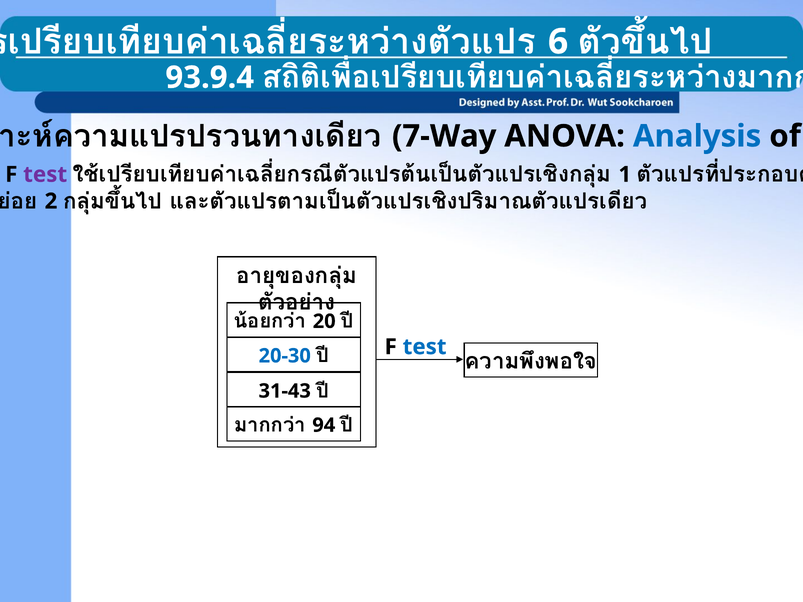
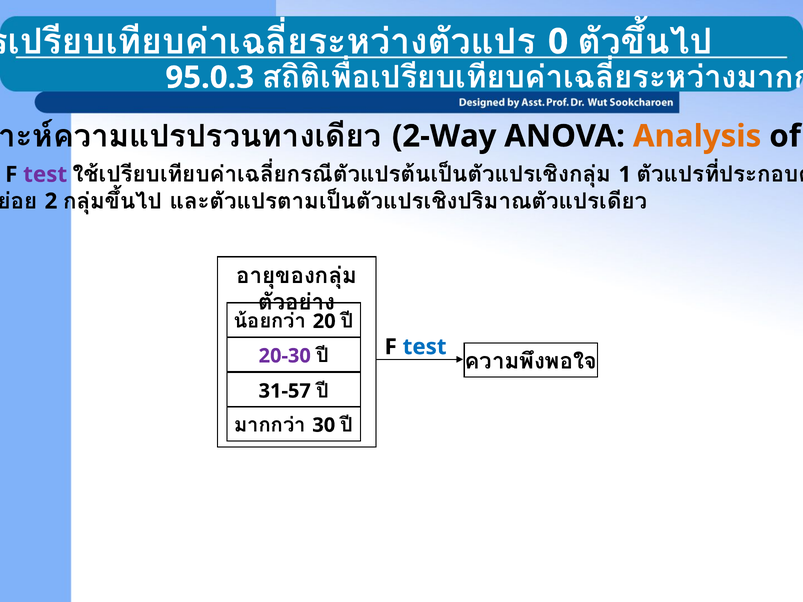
6: 6 -> 0
93.9.4: 93.9.4 -> 95.0.3
7-Way: 7-Way -> 2-Way
Analysis colour: blue -> orange
20-30 colour: blue -> purple
31-43: 31-43 -> 31-57
94: 94 -> 30
